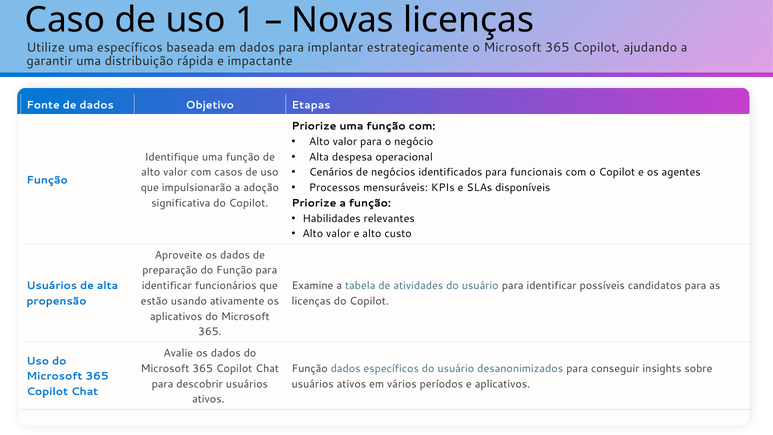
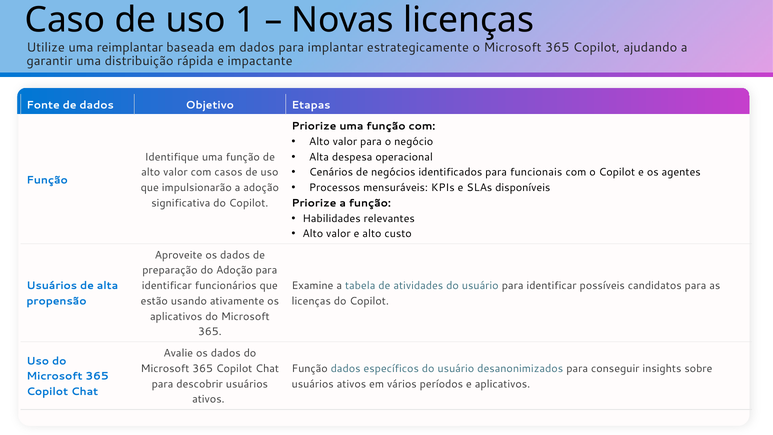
uma específicos: específicos -> reimplantar
do Função: Função -> Adoção
